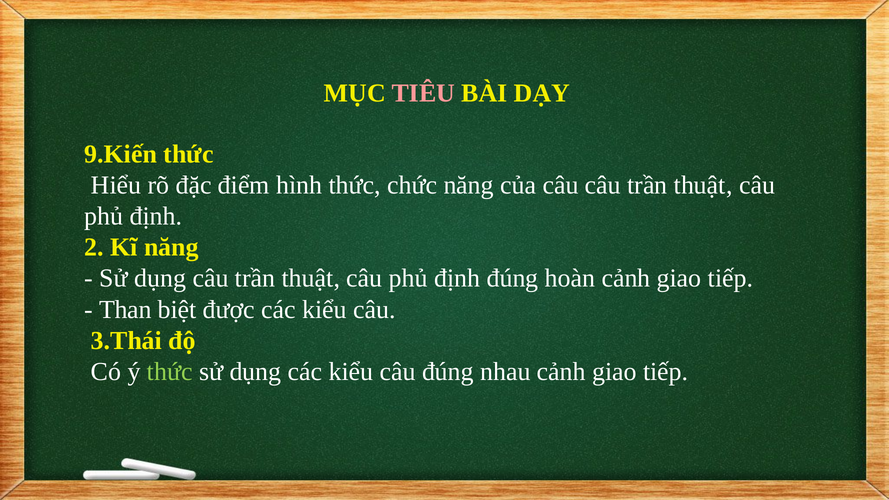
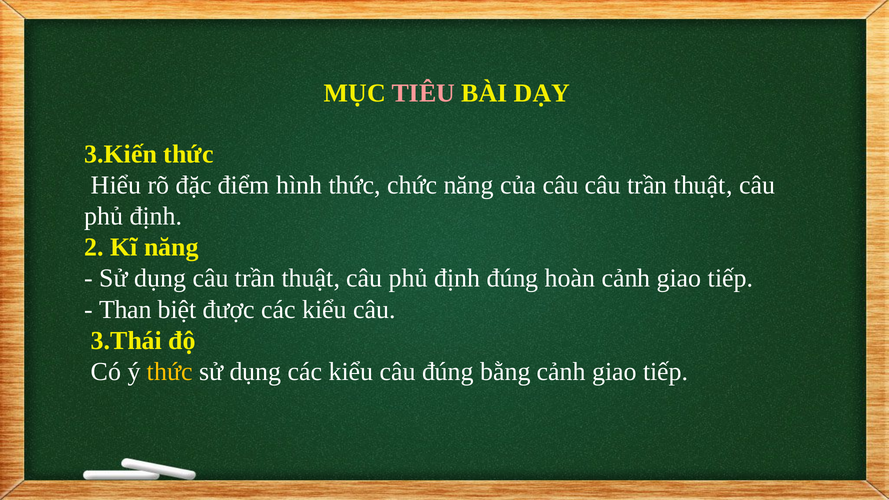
9.Kiến: 9.Kiến -> 3.Kiến
thức at (170, 372) colour: light green -> yellow
nhau: nhau -> bằng
